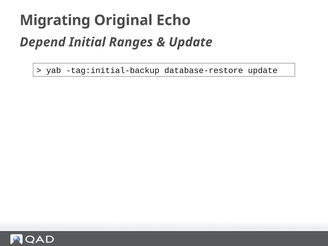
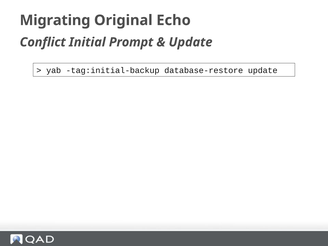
Depend: Depend -> Conflict
Ranges: Ranges -> Prompt
